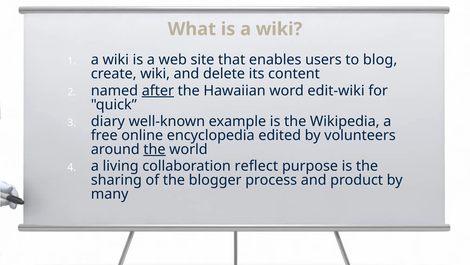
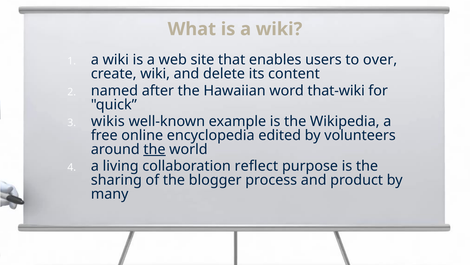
blog: blog -> over
after underline: present -> none
edit-wiki: edit-wiki -> that-wiki
diary: diary -> wikis
